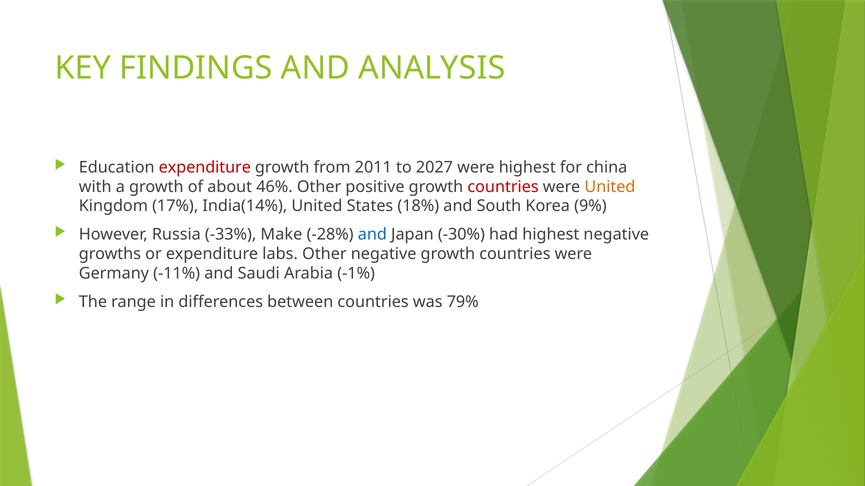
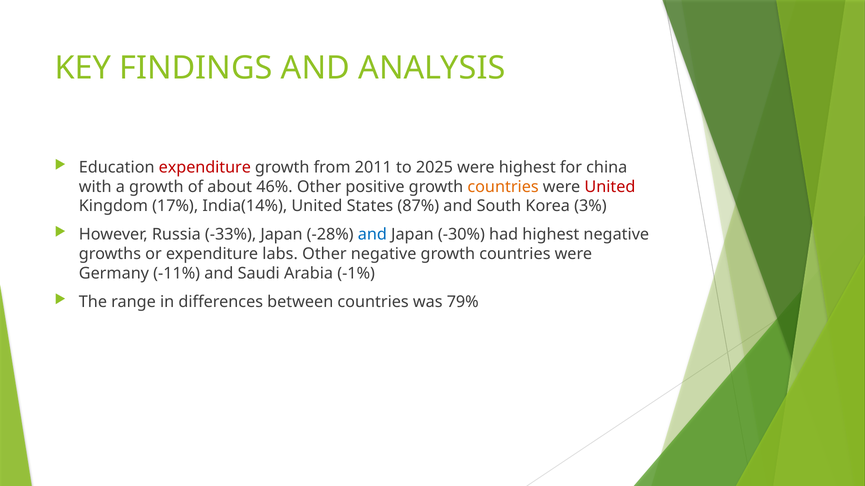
2027: 2027 -> 2025
countries at (503, 187) colour: red -> orange
United at (610, 187) colour: orange -> red
18%: 18% -> 87%
9%: 9% -> 3%
-33% Make: Make -> Japan
